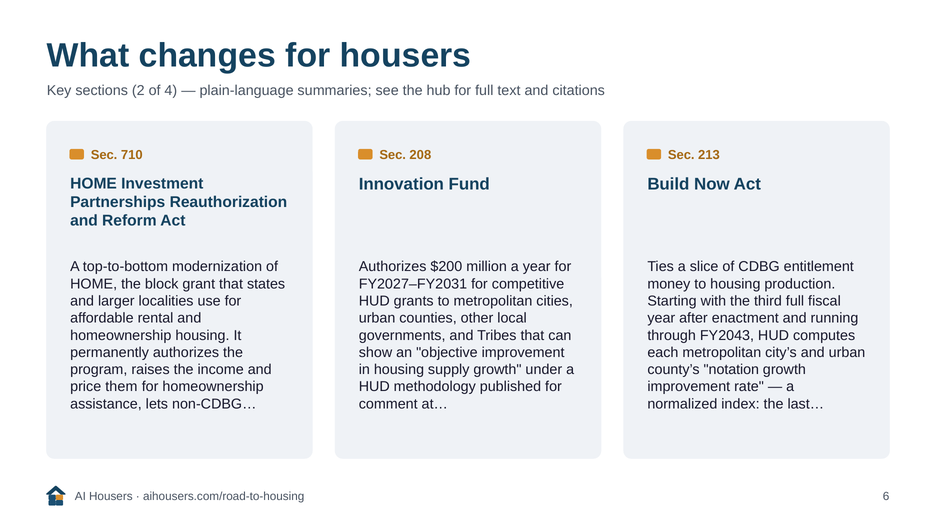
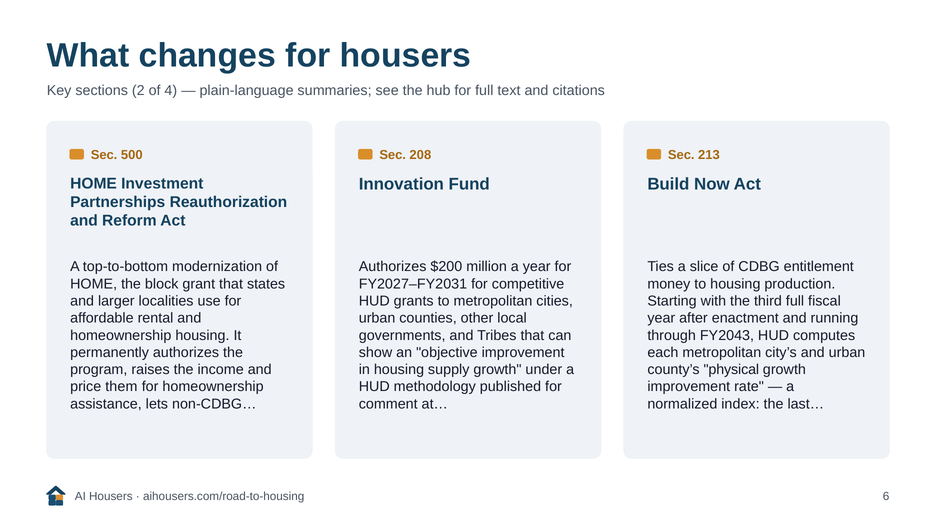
710: 710 -> 500
notation: notation -> physical
